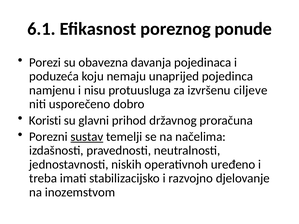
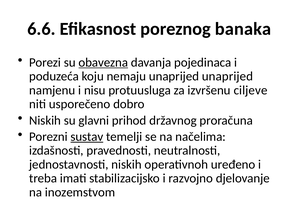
6.1: 6.1 -> 6.6
ponude: ponude -> banaka
obavezna underline: none -> present
unaprijed pojedinca: pojedinca -> unaprijed
Koristi at (45, 120): Koristi -> Niskih
